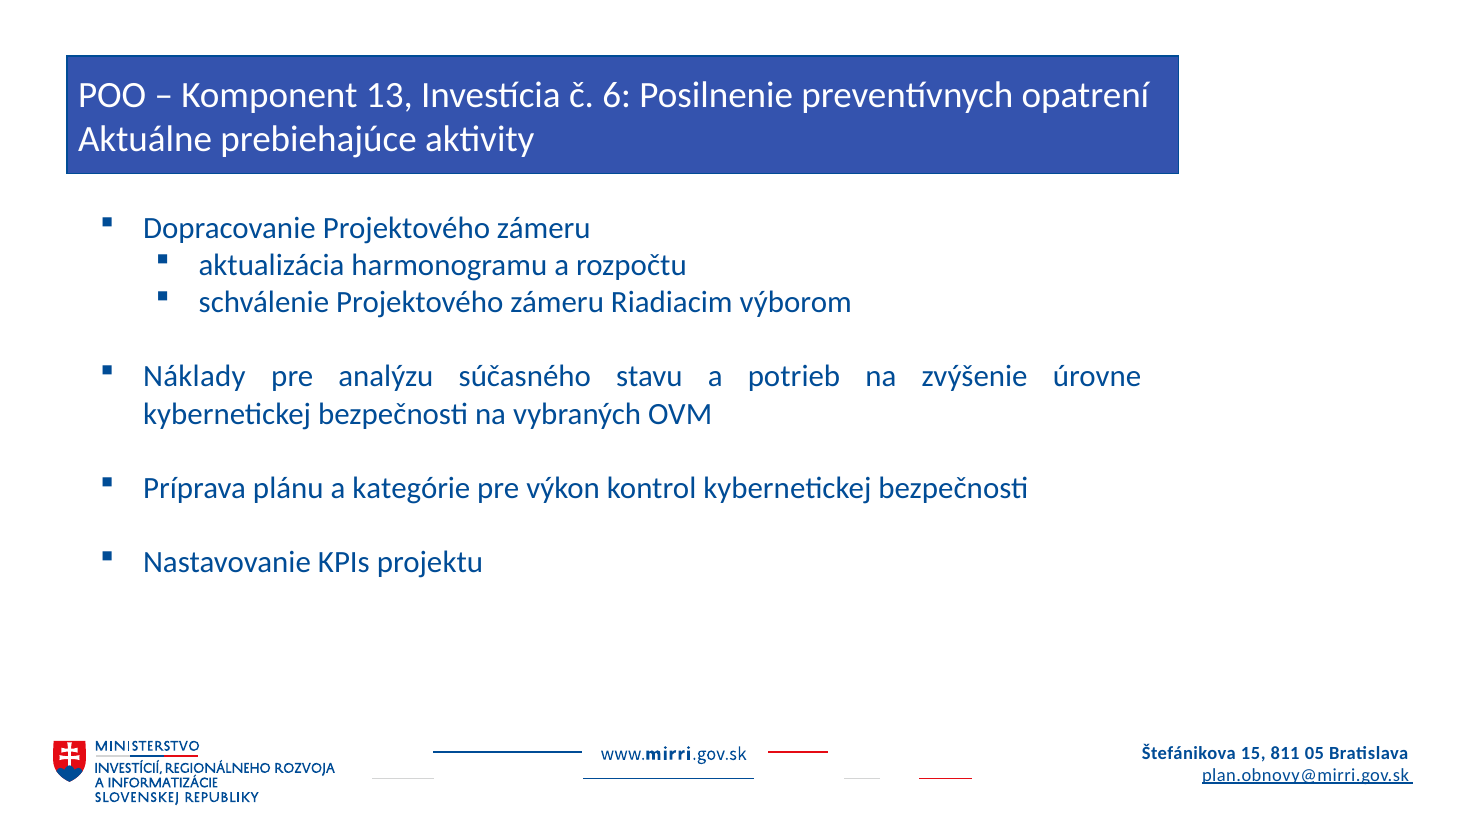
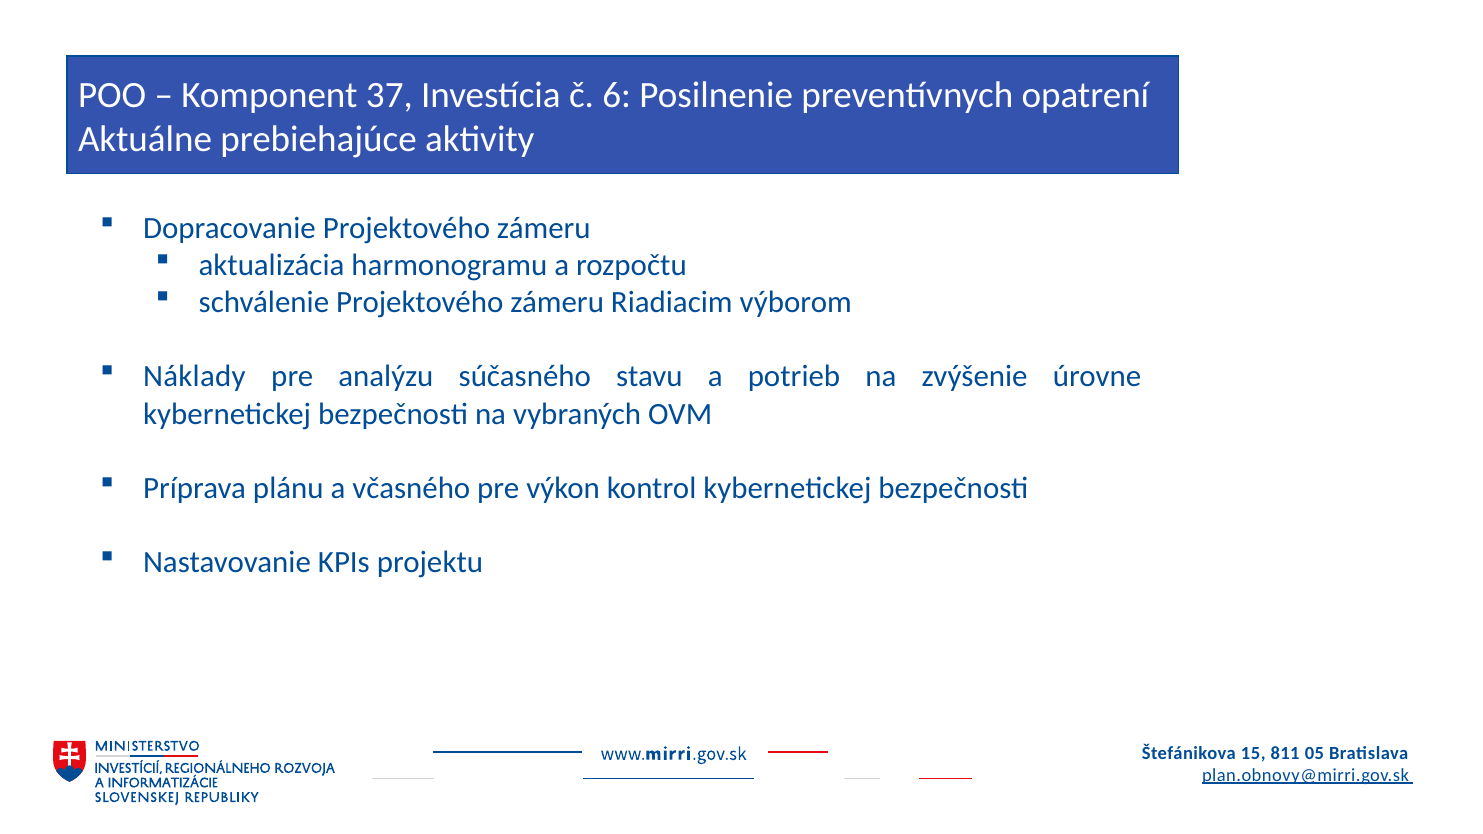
13: 13 -> 37
kategórie: kategórie -> včasného
